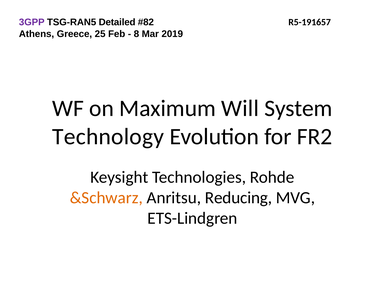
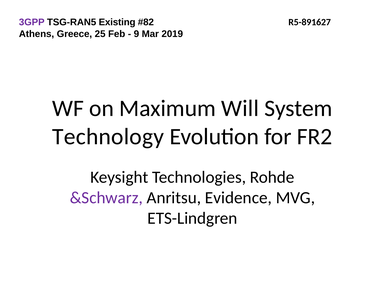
Detailed: Detailed -> Existing
R5-191657: R5-191657 -> R5-891627
8: 8 -> 9
&Schwarz colour: orange -> purple
Reducing: Reducing -> Evidence
